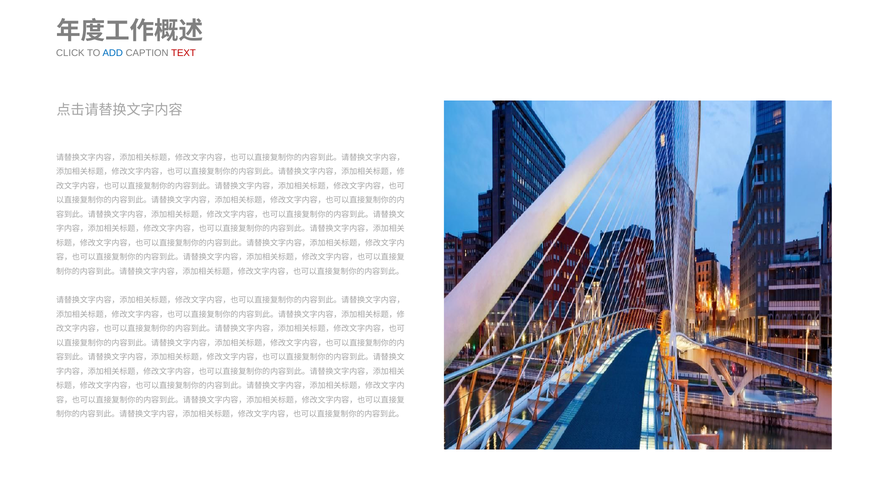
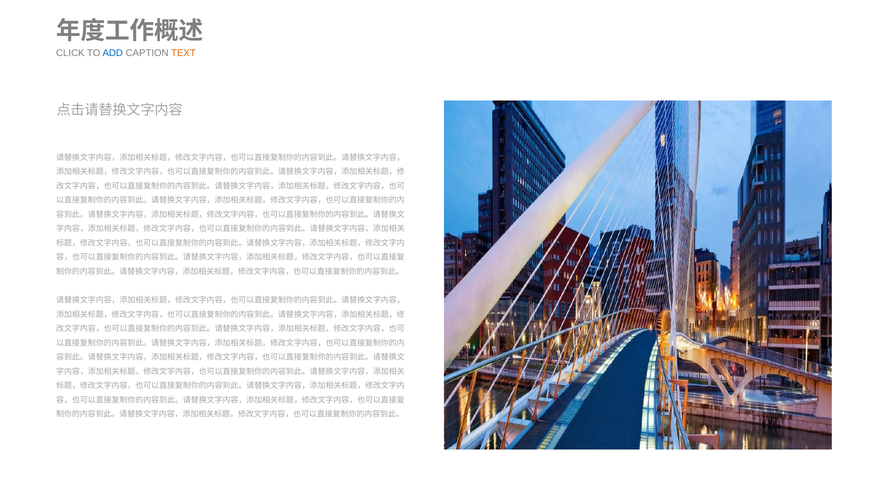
TEXT colour: red -> orange
